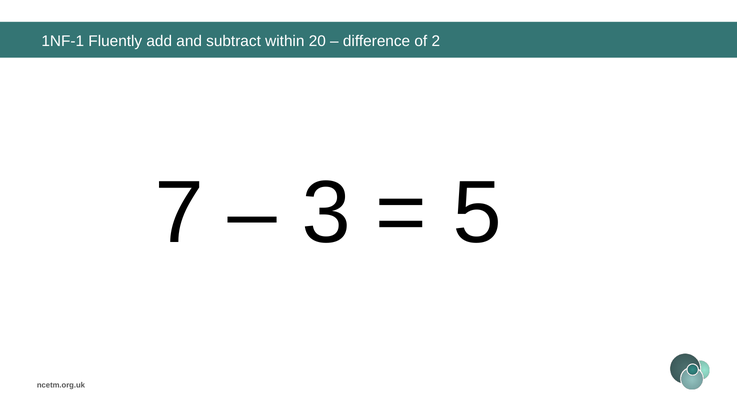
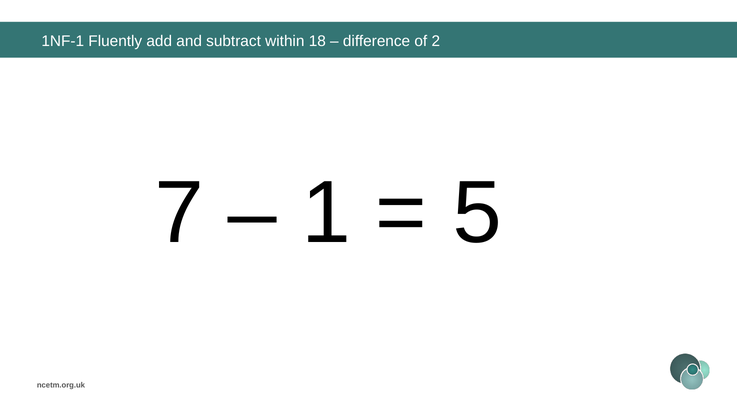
20: 20 -> 18
3: 3 -> 1
